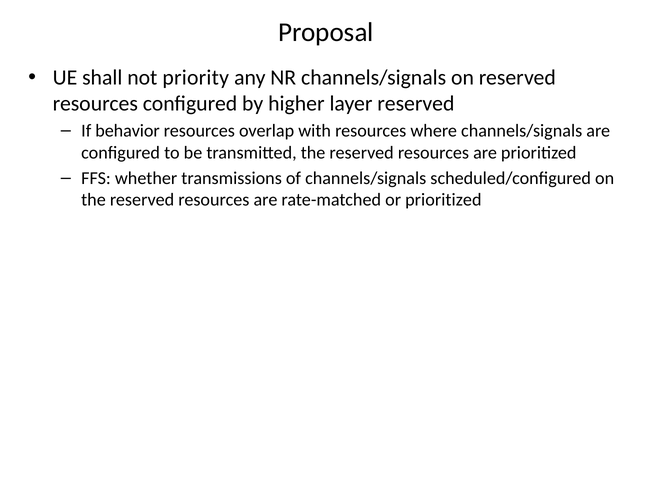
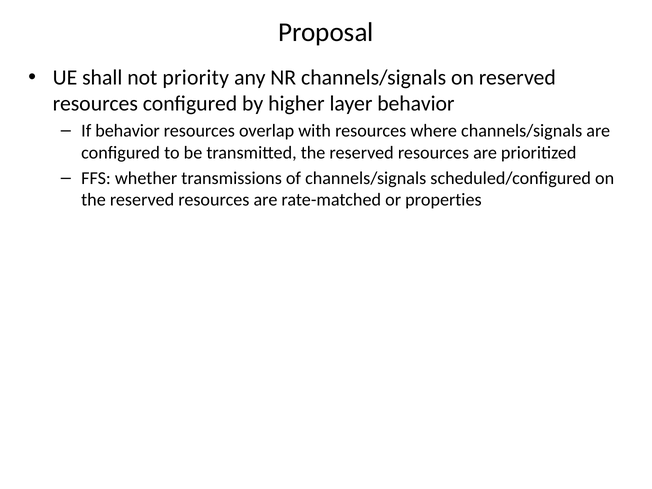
layer reserved: reserved -> behavior
or prioritized: prioritized -> properties
